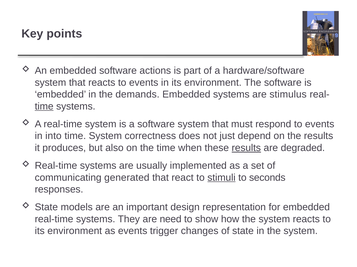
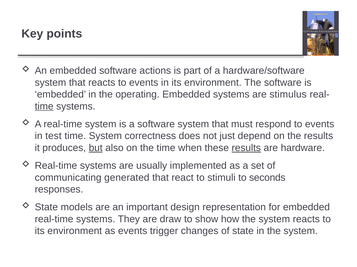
demands: demands -> operating
into: into -> test
but underline: none -> present
degraded: degraded -> hardware
stimuli underline: present -> none
need: need -> draw
